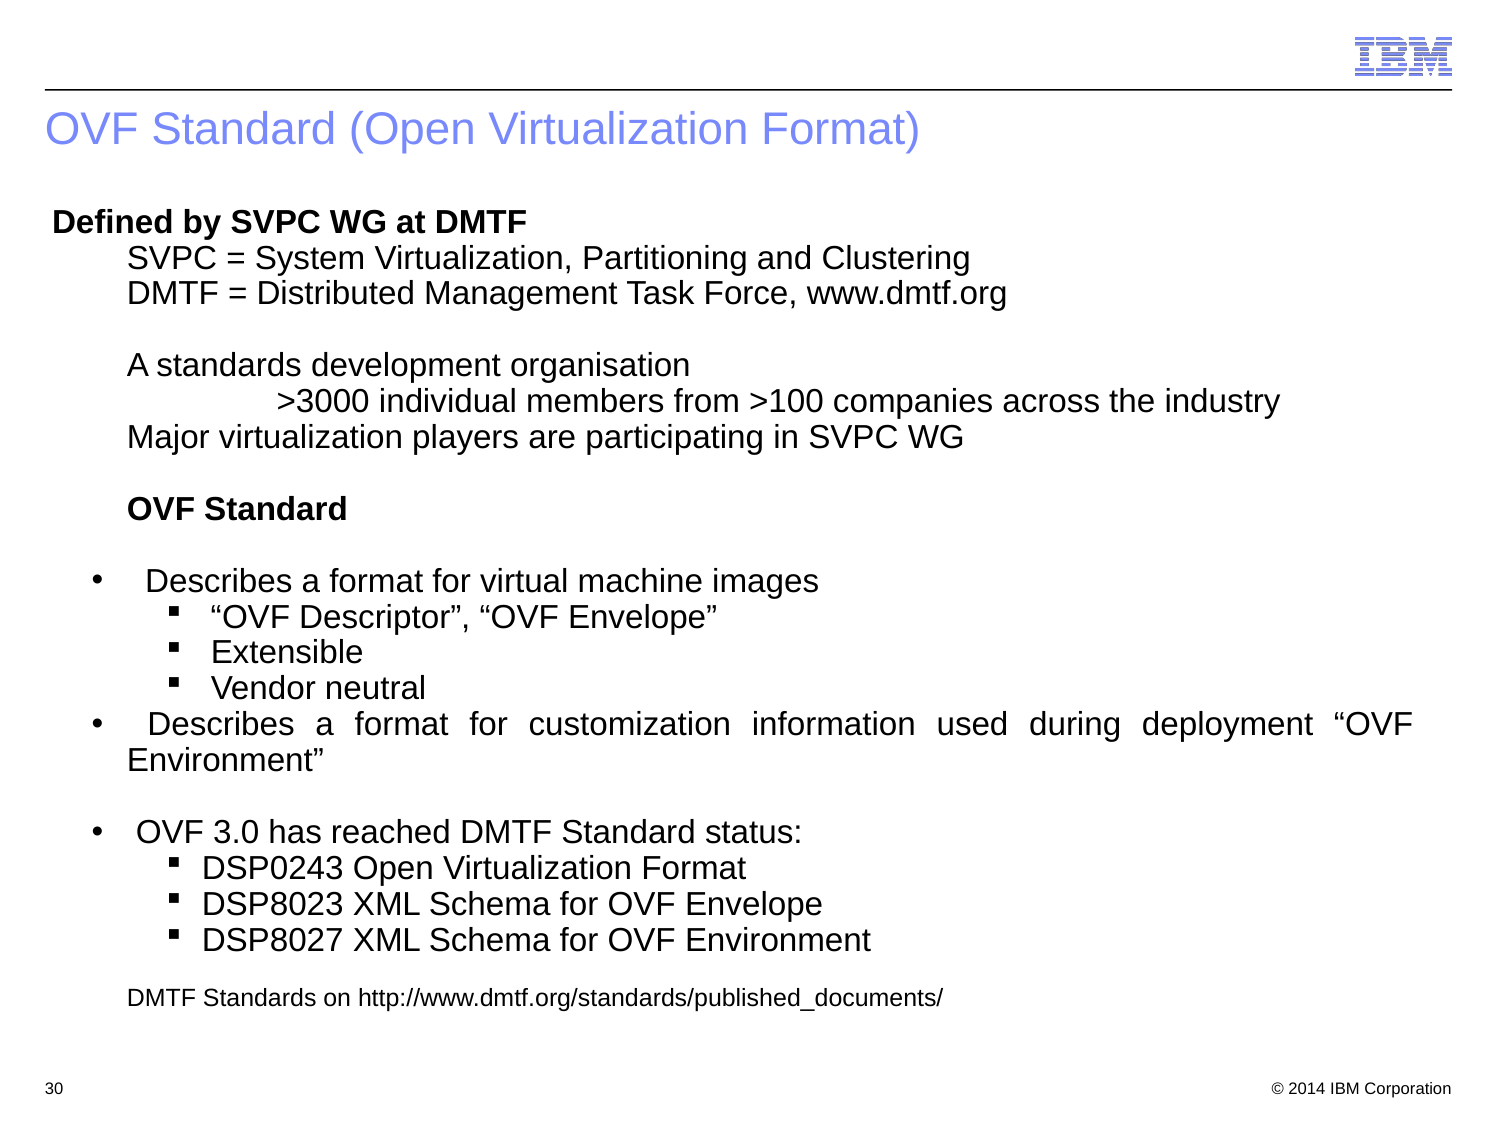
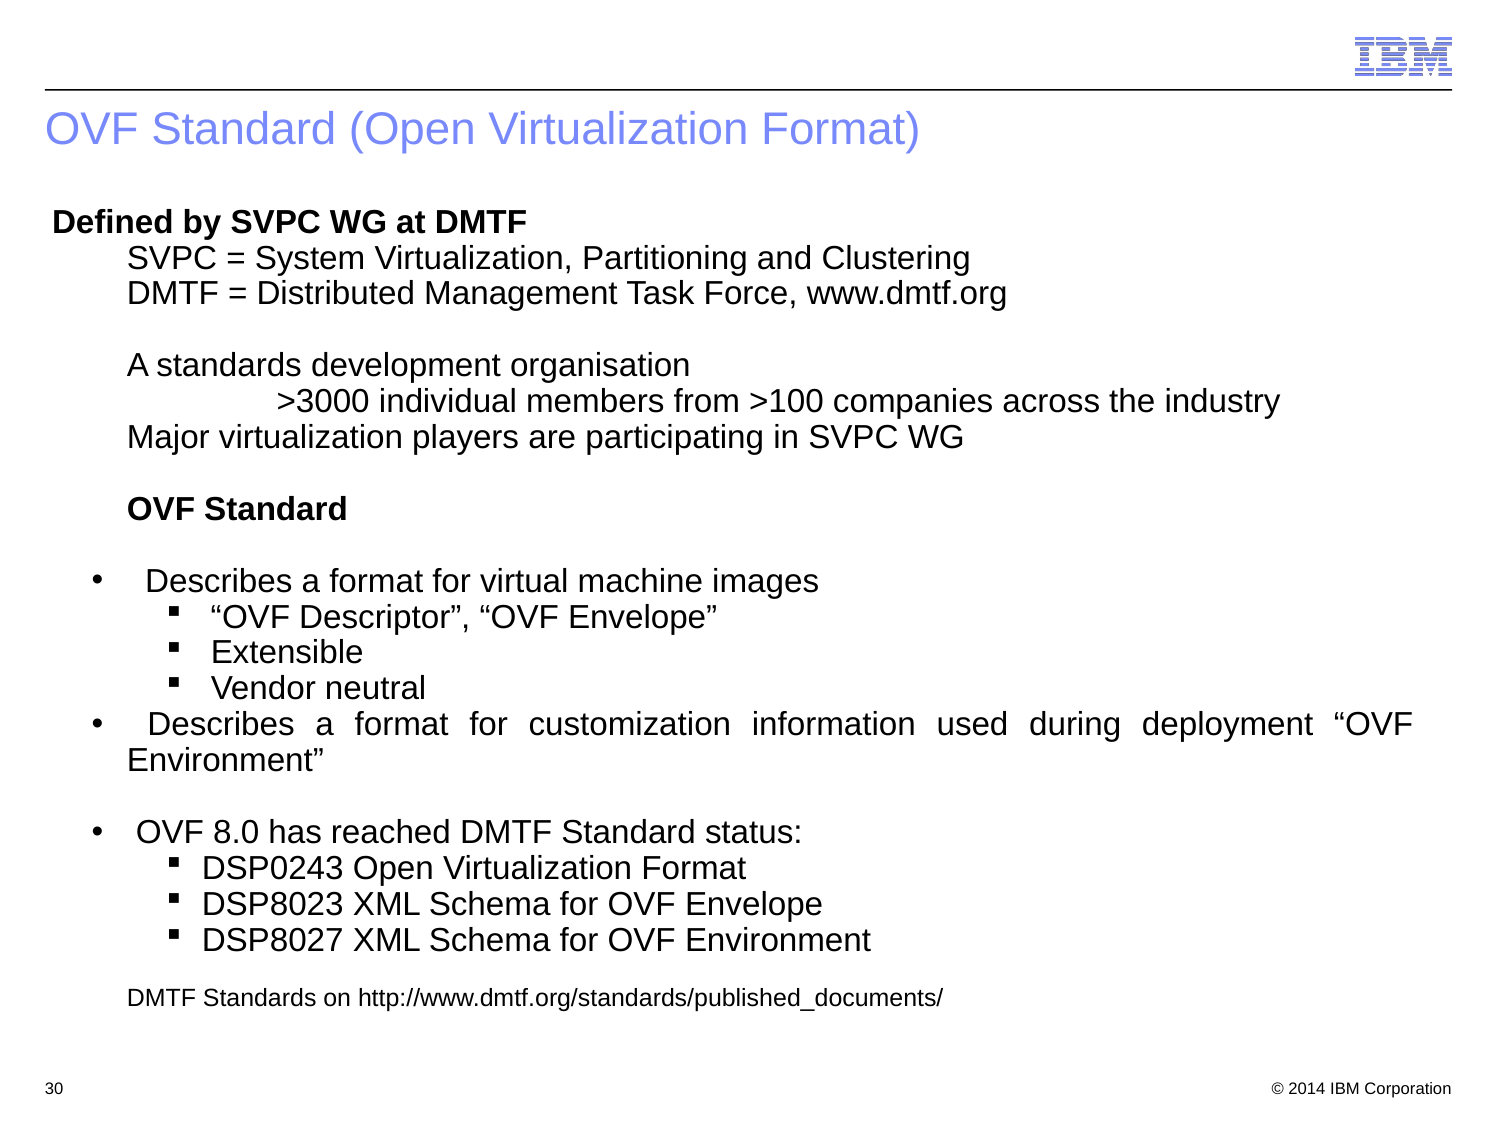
3.0: 3.0 -> 8.0
